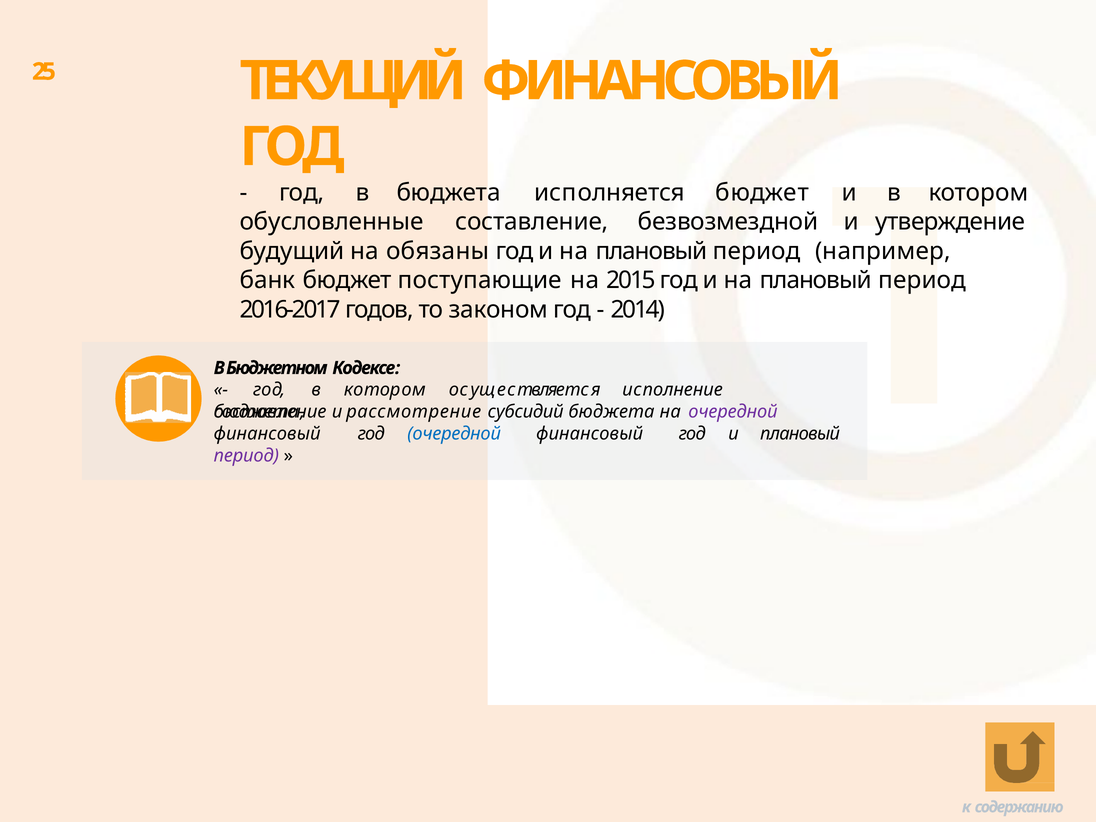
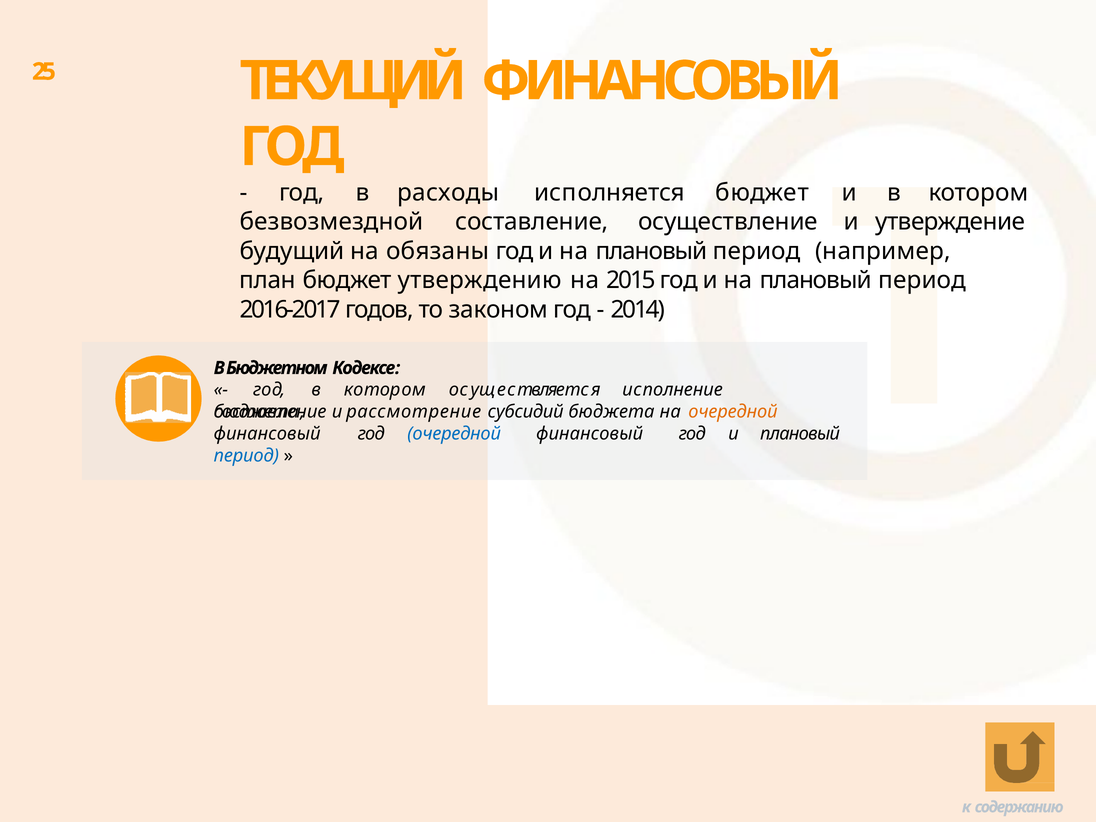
в бюджета: бюджета -> расходы
обусловленные: обусловленные -> безвозмездной
безвозмездной: безвозмездной -> осуществление
банк: банк -> план
поступающие: поступающие -> утверждению
очередной at (733, 412) colour: purple -> orange
период at (246, 456) colour: purple -> blue
